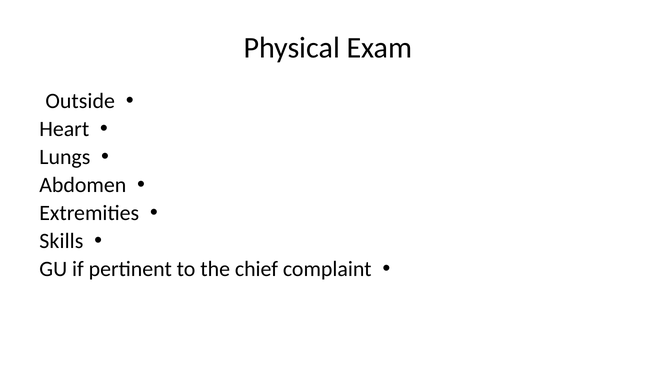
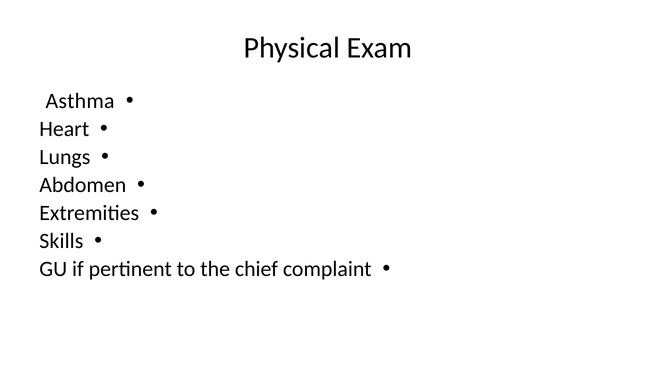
Outside: Outside -> Asthma
